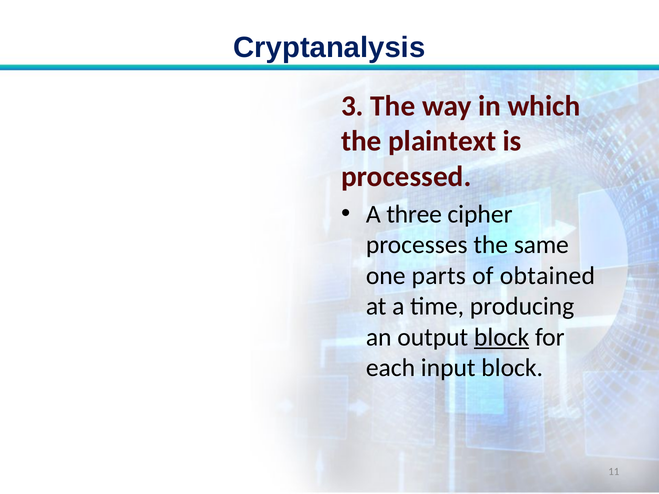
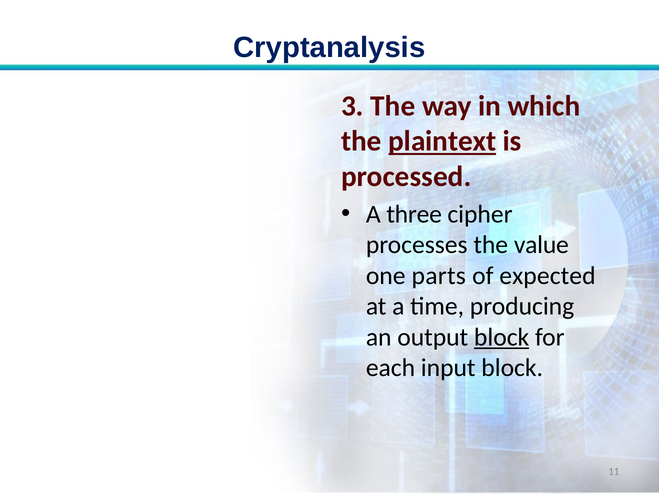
plaintext underline: none -> present
same: same -> value
obtained: obtained -> expected
